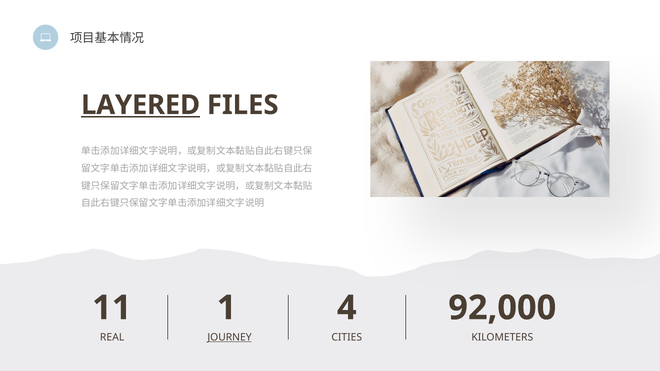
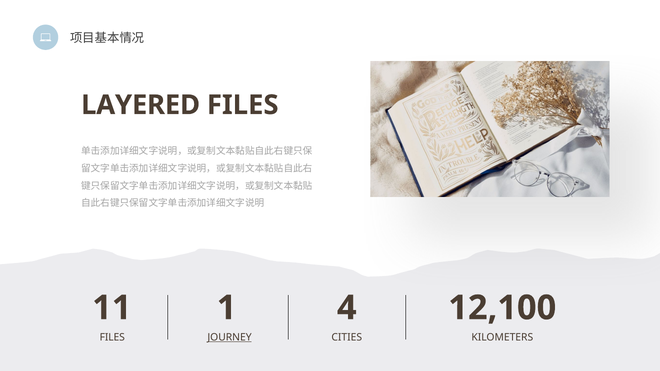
LAYERED underline: present -> none
92,000: 92,000 -> 12,100
REAL at (112, 337): REAL -> FILES
